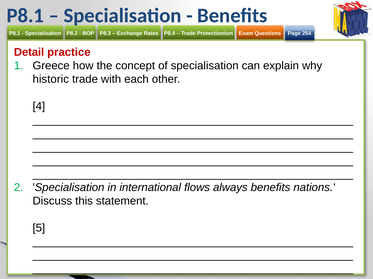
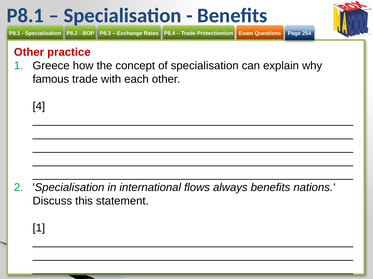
Detail at (29, 52): Detail -> Other
historic: historic -> famous
5 at (39, 229): 5 -> 1
